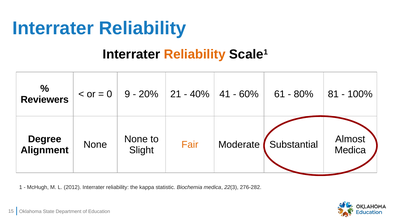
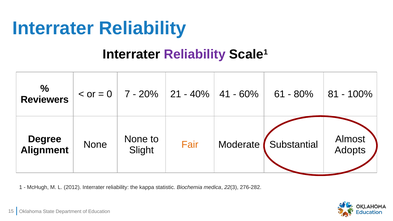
Reliability at (195, 54) colour: orange -> purple
9: 9 -> 7
Medica at (350, 150): Medica -> Adopts
